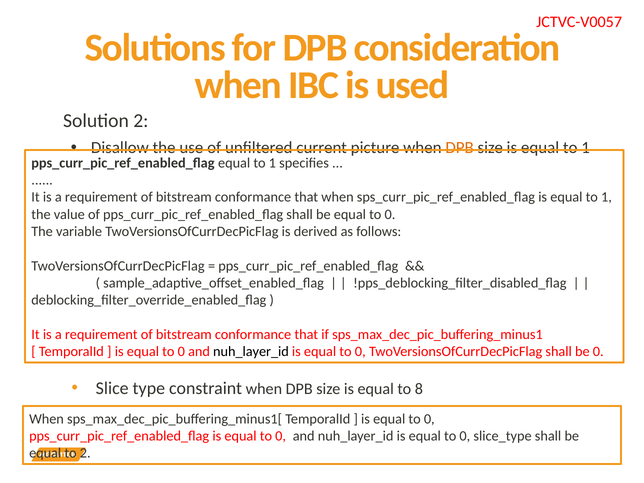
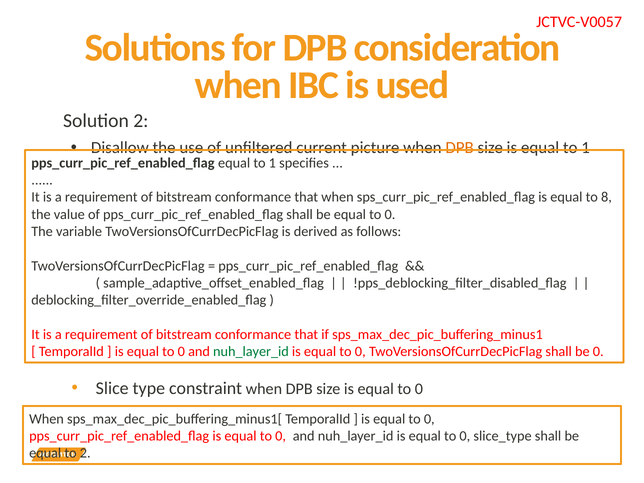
1 at (606, 197): 1 -> 8
nuh_layer_id at (251, 352) colour: black -> green
8 at (419, 389): 8 -> 0
